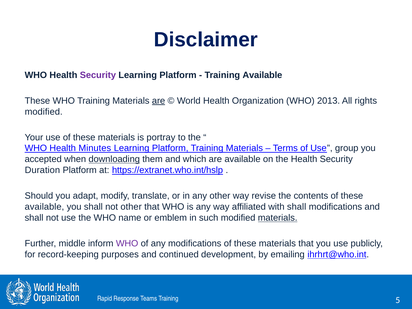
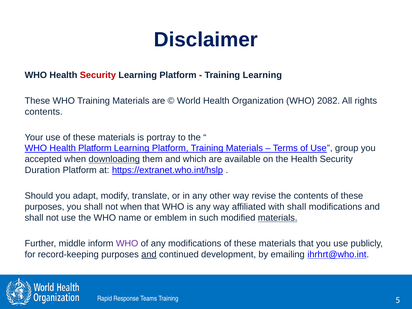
Security at (98, 75) colour: purple -> red
Training Available: Available -> Learning
are at (159, 101) underline: present -> none
2013: 2013 -> 2082
modified at (44, 112): modified -> contents
Health Minutes: Minutes -> Platform
available at (44, 207): available -> purposes
not other: other -> when
and at (149, 254) underline: none -> present
